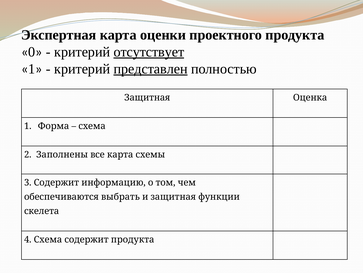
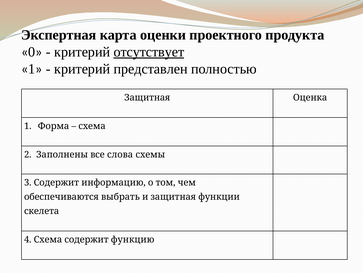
представлен underline: present -> none
все карта: карта -> слова
содержит продукта: продукта -> функцию
